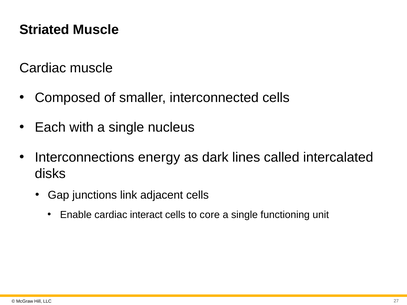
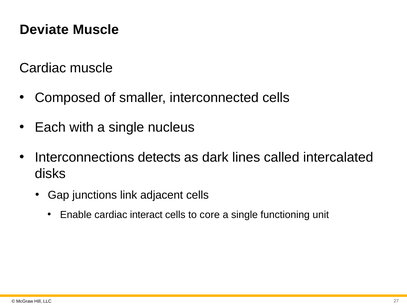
Striated: Striated -> Deviate
energy: energy -> detects
